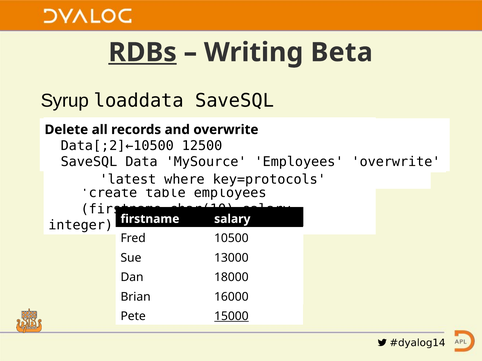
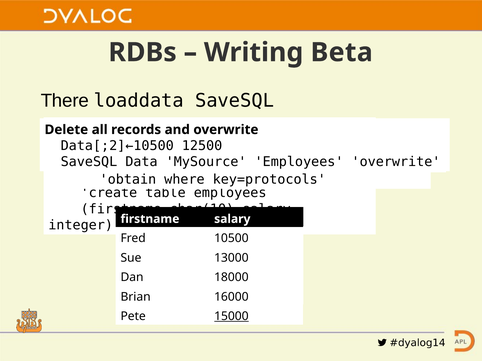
RDBs underline: present -> none
Syrup: Syrup -> There
latest: latest -> obtain
